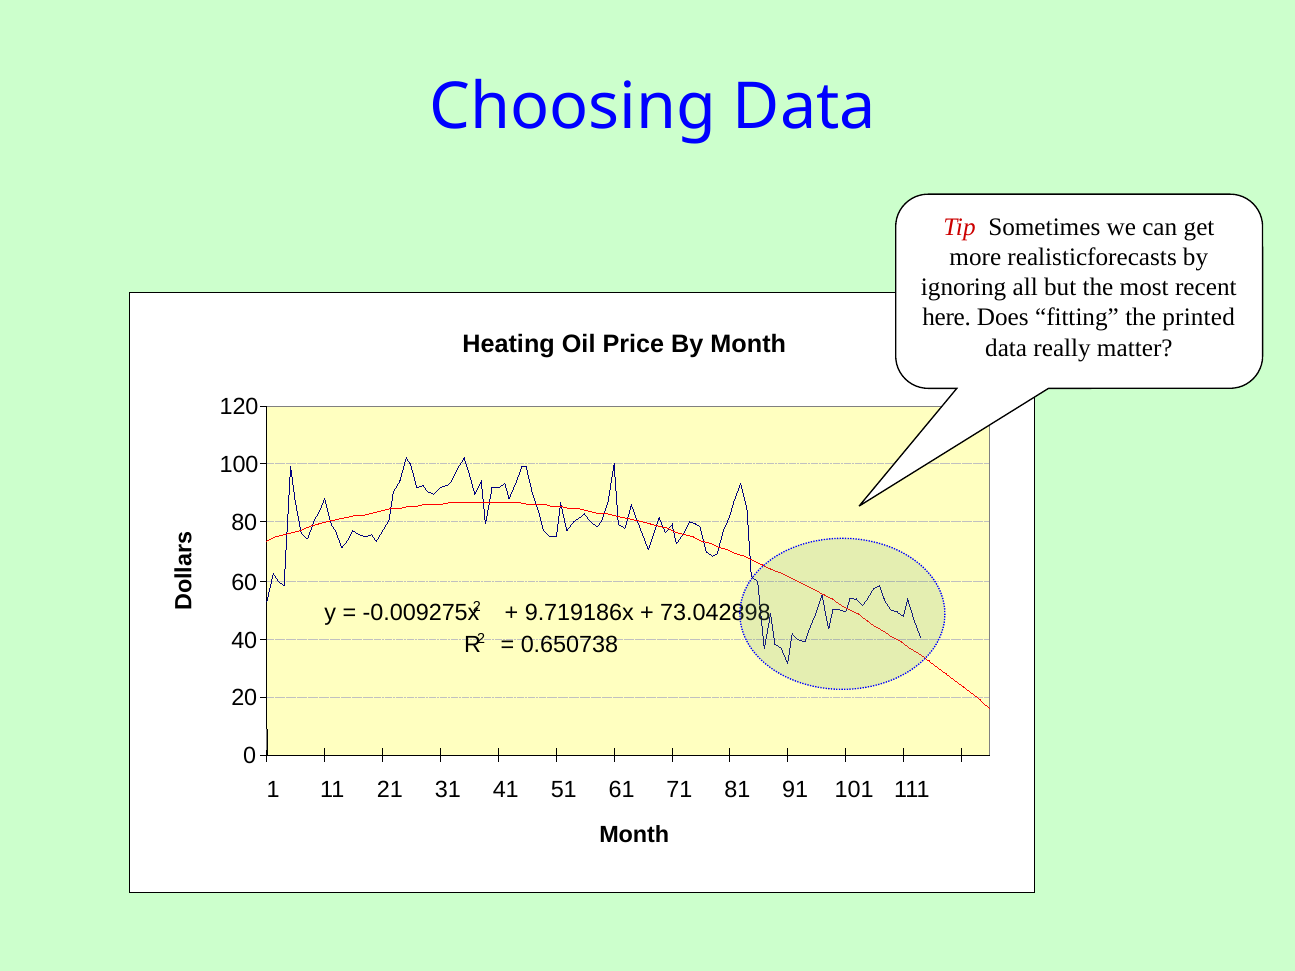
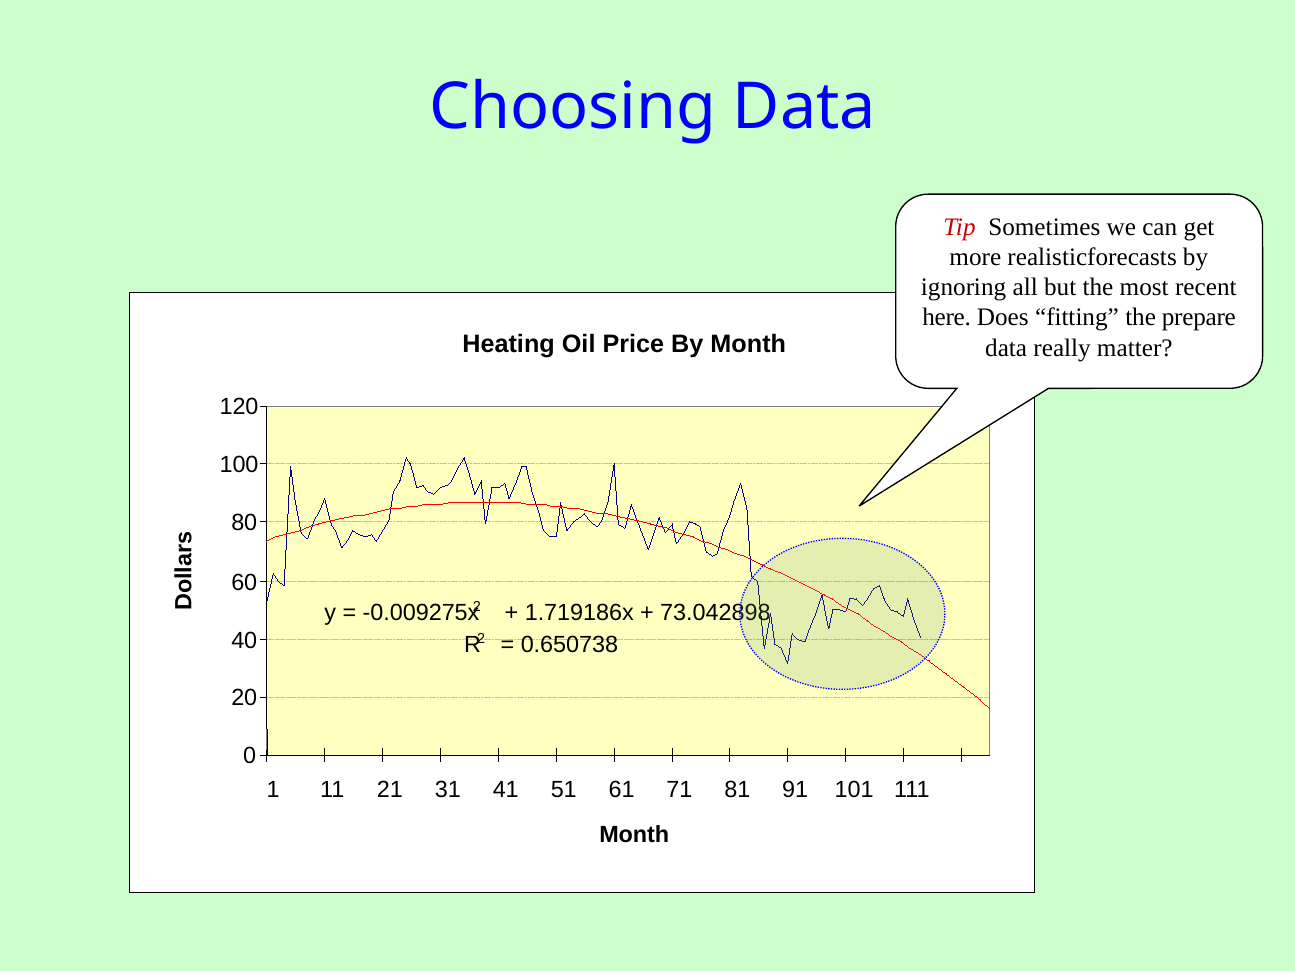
printed: printed -> prepare
9.719186x: 9.719186x -> 1.719186x
